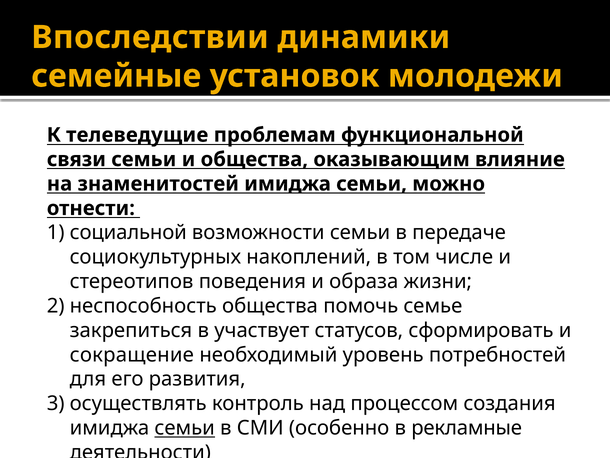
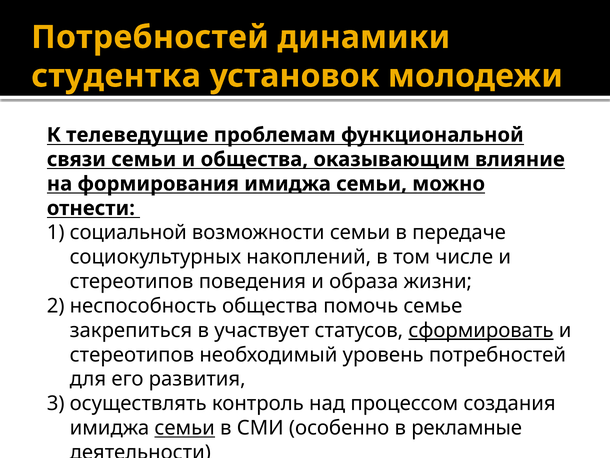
Впоследствии at (150, 37): Впоследствии -> Потребностей
семейные: семейные -> студентка
знаменитостей: знаменитостей -> формирования
сформировать underline: none -> present
сокращение at (132, 354): сокращение -> стереотипов
